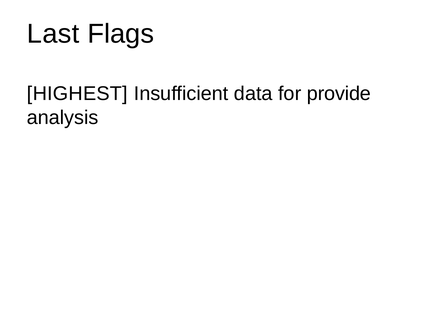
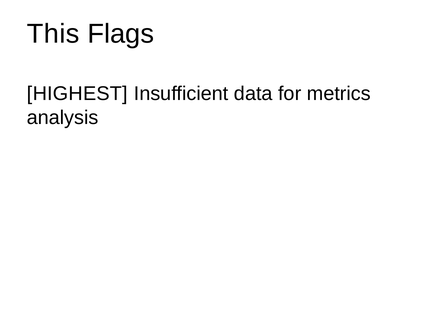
Last: Last -> This
provide: provide -> metrics
